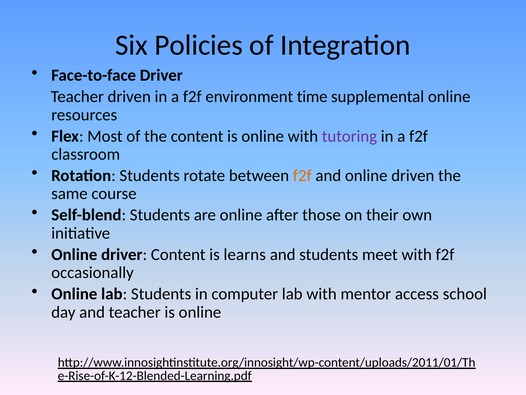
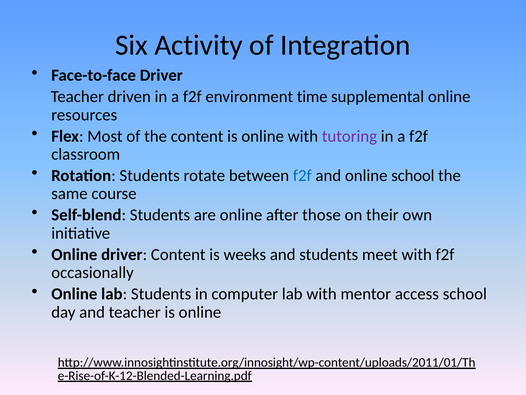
Policies: Policies -> Activity
f2f at (302, 175) colour: orange -> blue
online driven: driven -> school
learns: learns -> weeks
